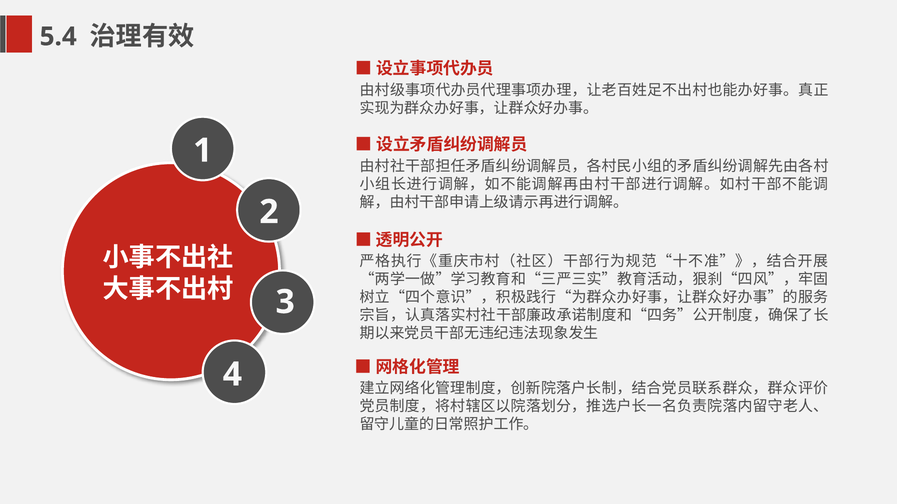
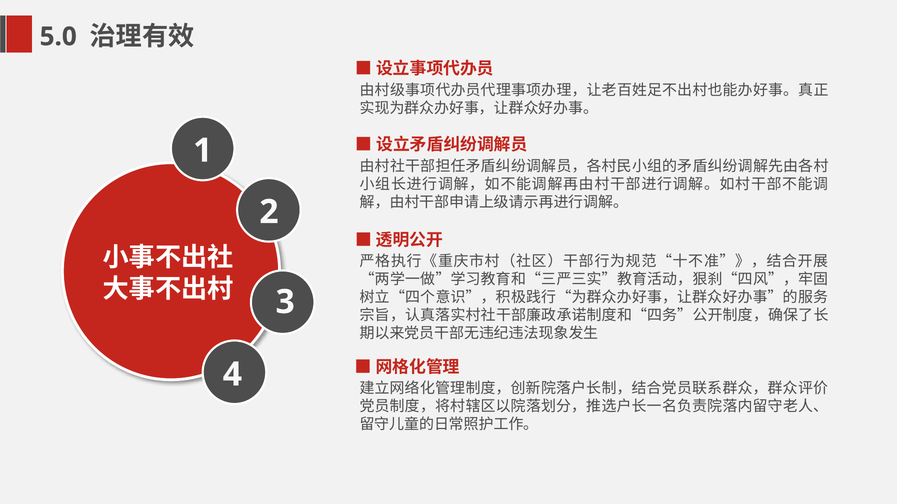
5.4: 5.4 -> 5.0
